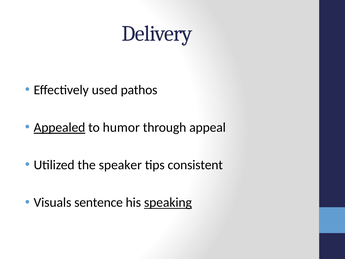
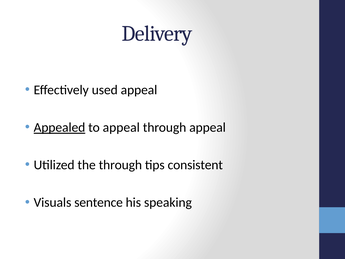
used pathos: pathos -> appeal
to humor: humor -> appeal
the speaker: speaker -> through
speaking underline: present -> none
